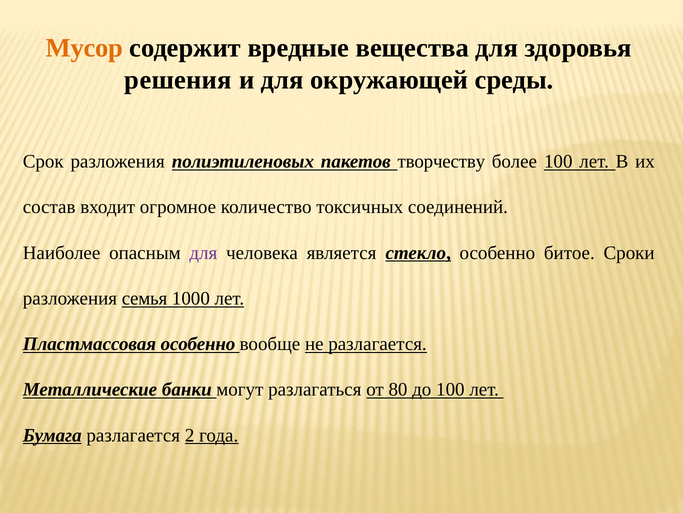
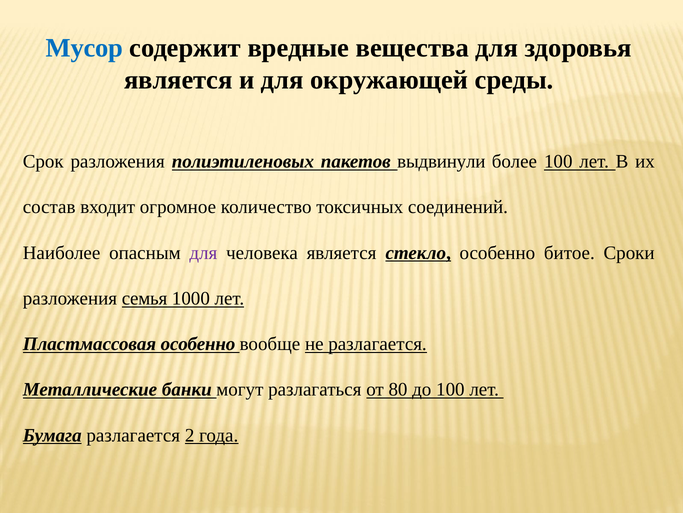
Мусор colour: orange -> blue
решения at (178, 80): решения -> является
творчеству: творчеству -> выдвинули
